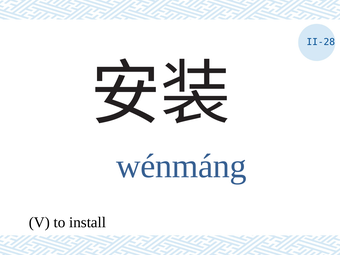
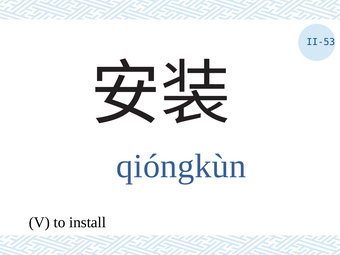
II-28: II-28 -> II-53
wénmáng: wénmáng -> qióngkùn
